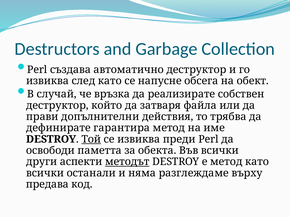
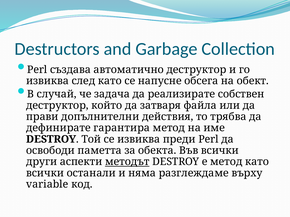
връзка: връзка -> задача
Той underline: present -> none
предава: предава -> variable
